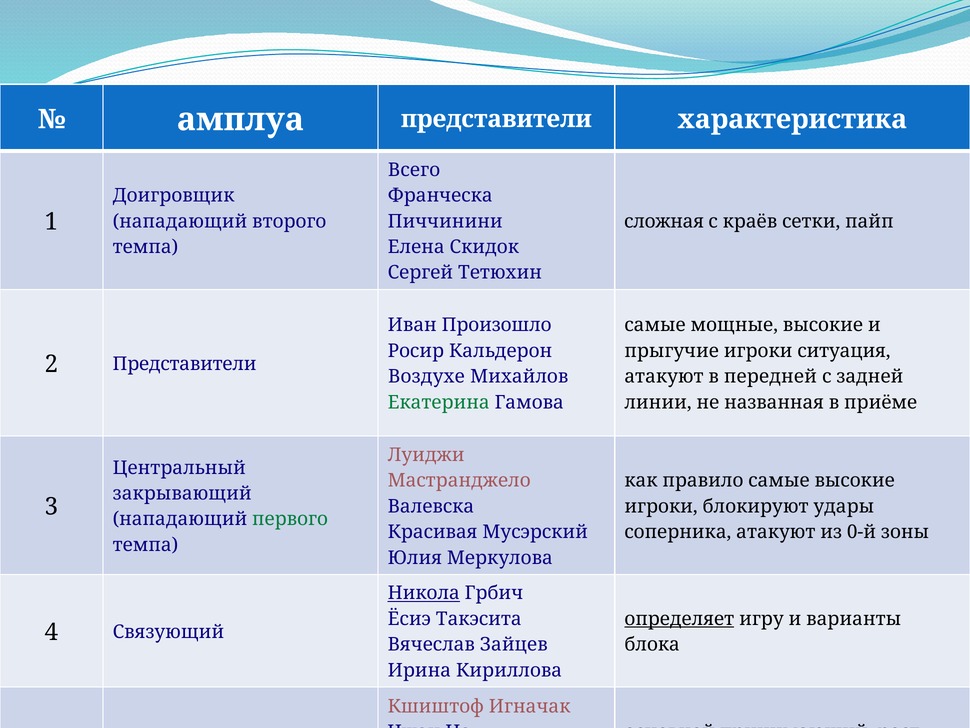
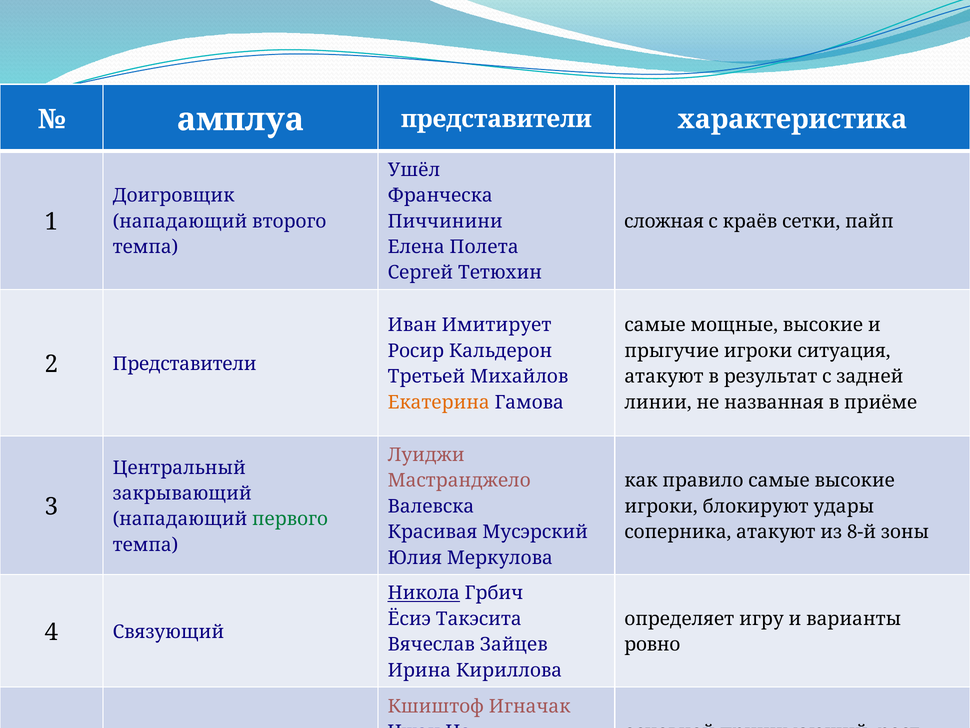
Всего: Всего -> Ушёл
Скидок: Скидок -> Полета
Произошло: Произошло -> Имитирует
Воздухе: Воздухе -> Третьей
передней: передней -> результат
Екатерина at (439, 402) colour: green -> orange
0-й: 0-й -> 8-й
определяет underline: present -> none
блока: блока -> ровно
